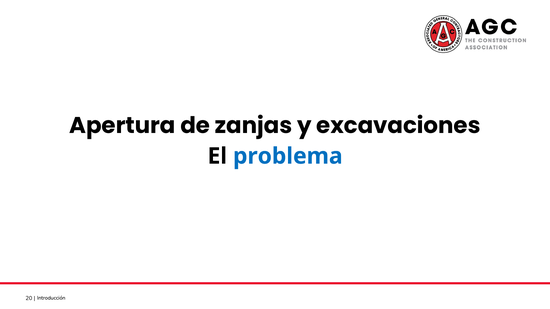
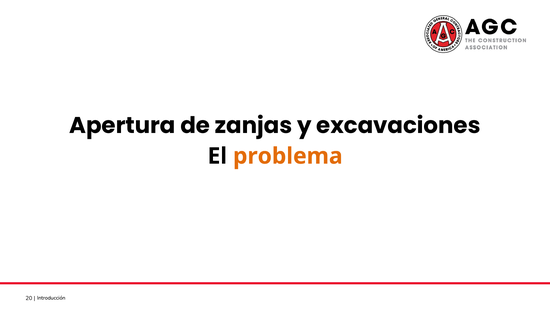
problema colour: blue -> orange
